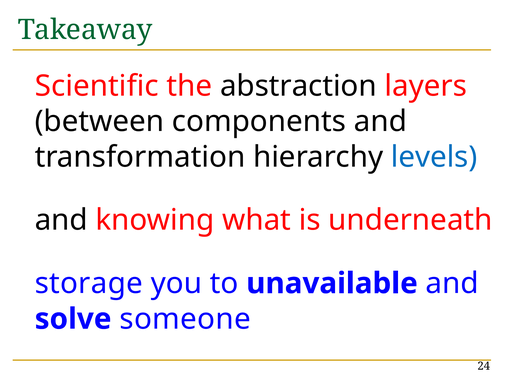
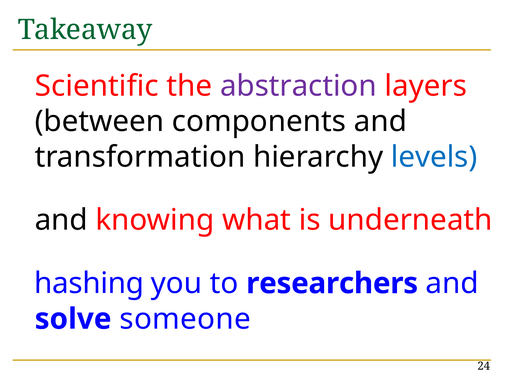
abstraction colour: black -> purple
storage: storage -> hashing
unavailable: unavailable -> researchers
